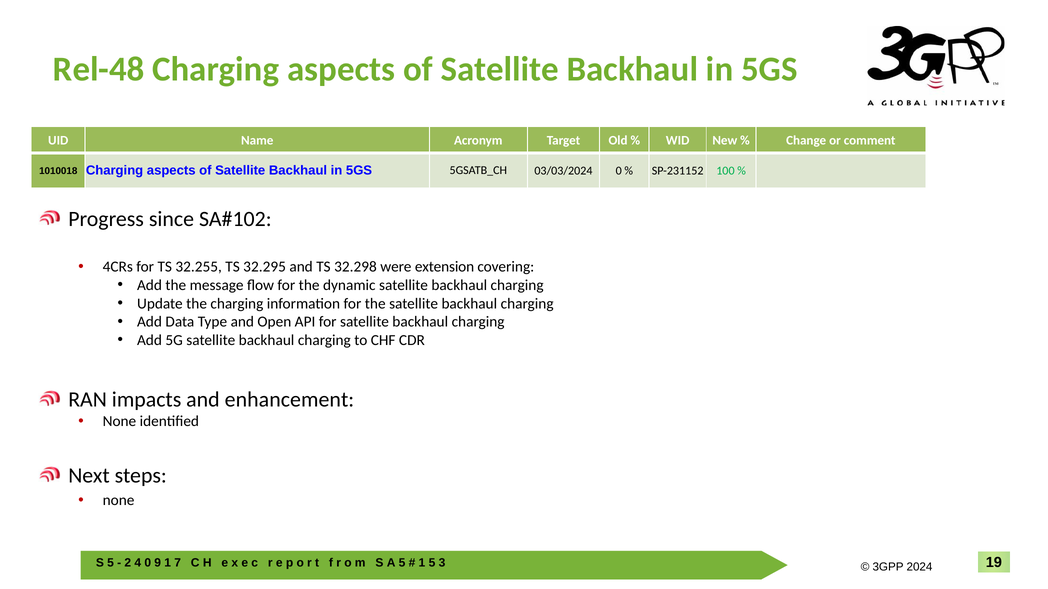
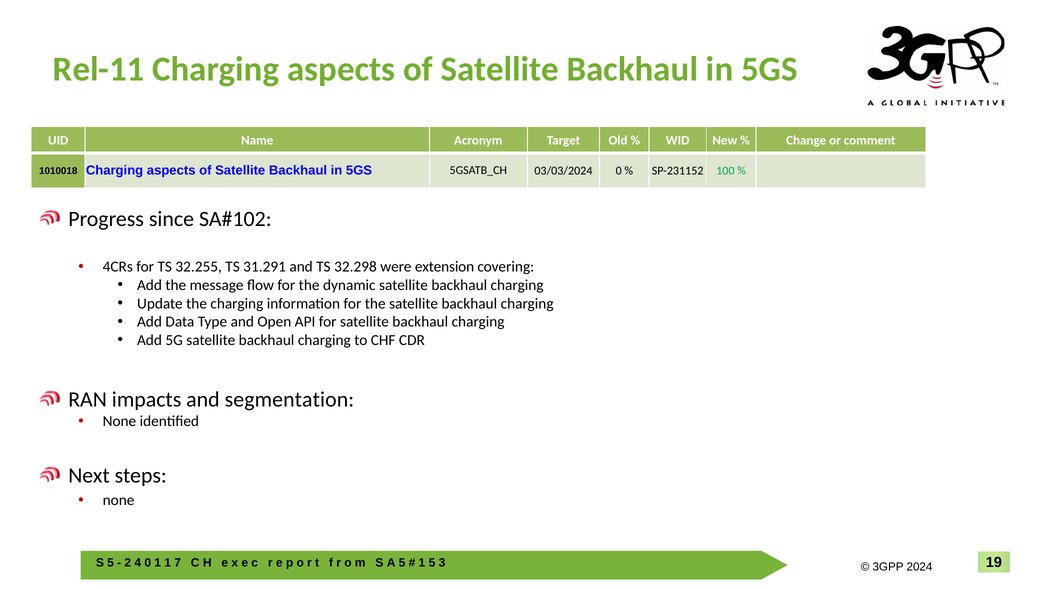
Rel-48: Rel-48 -> Rel-11
32.295: 32.295 -> 31.291
enhancement: enhancement -> segmentation
0 9: 9 -> 1
